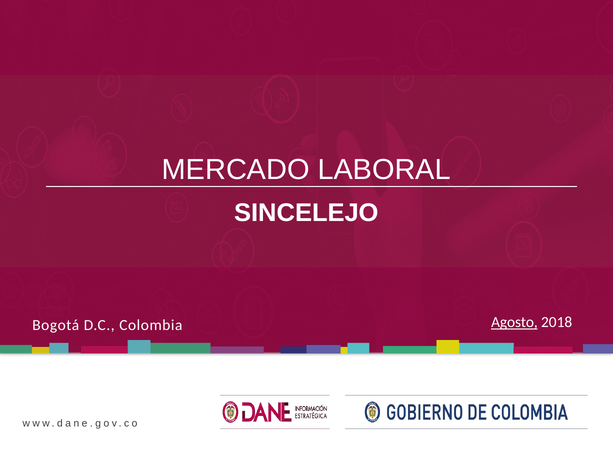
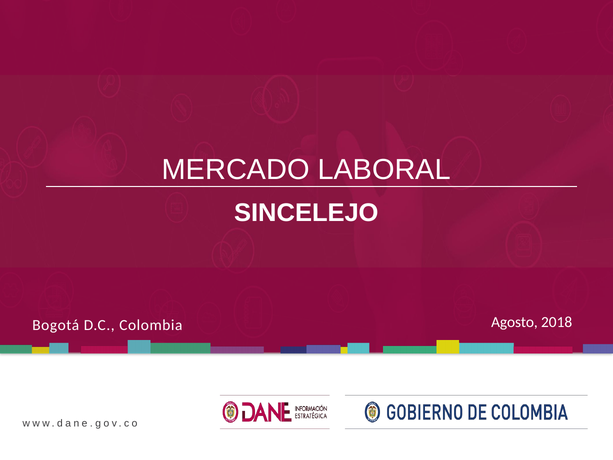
Agosto underline: present -> none
